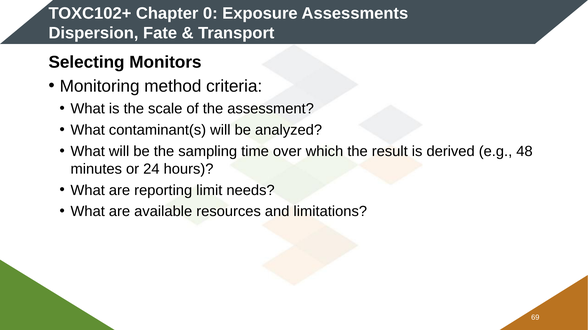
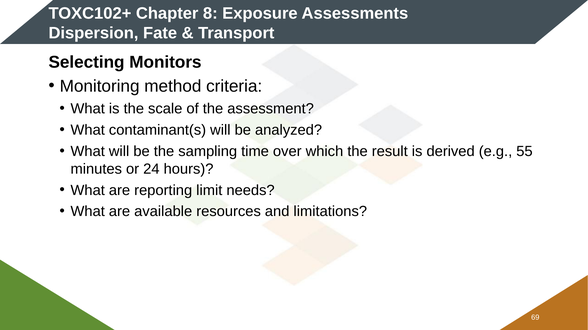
0: 0 -> 8
48: 48 -> 55
